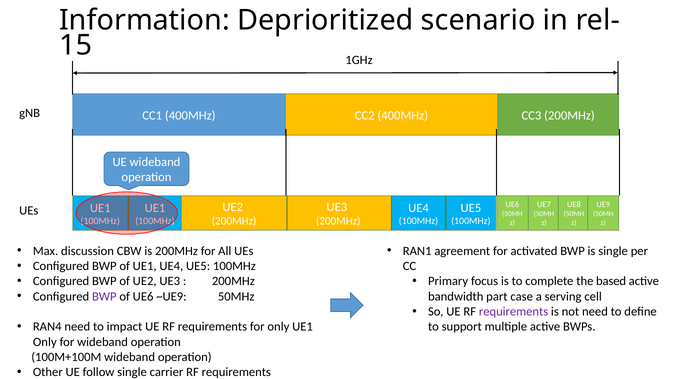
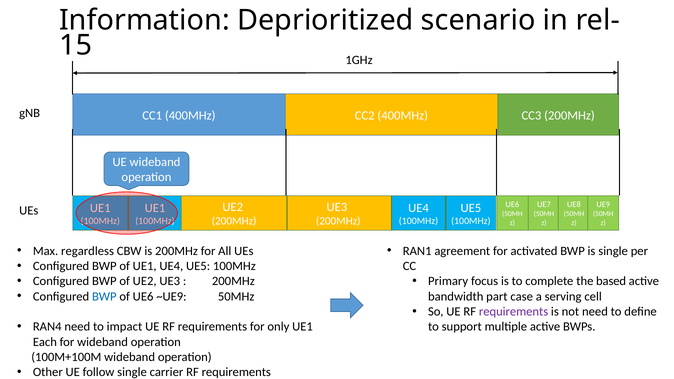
discussion: discussion -> regardless
BWP at (104, 297) colour: purple -> blue
Only at (45, 342): Only -> Each
